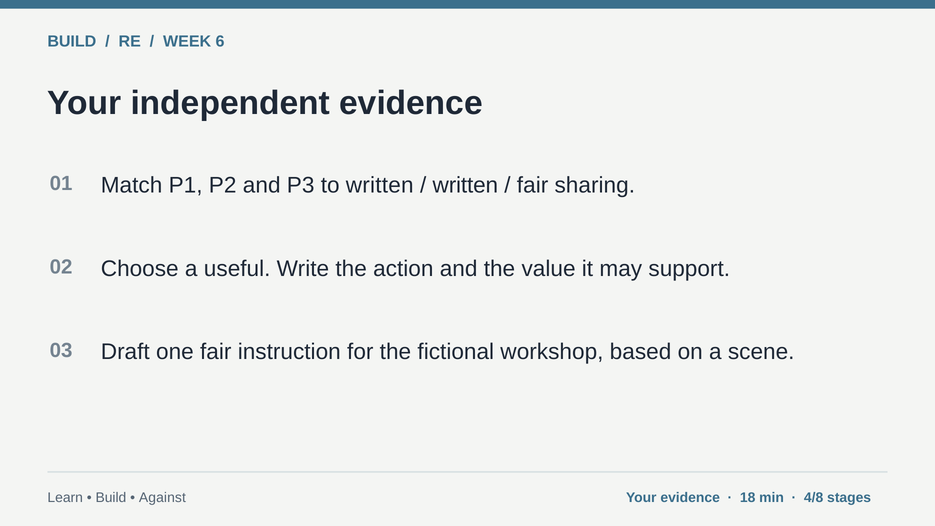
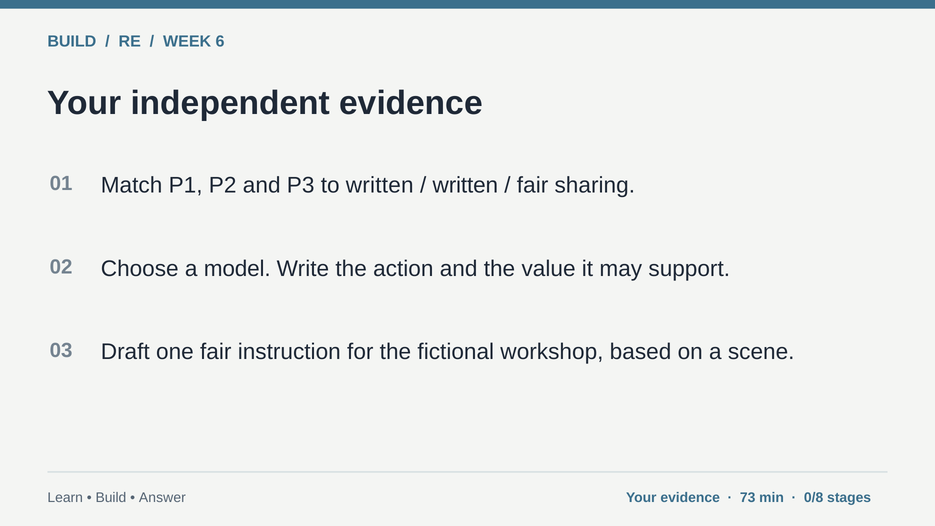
useful: useful -> model
Against: Against -> Answer
18: 18 -> 73
4/8: 4/8 -> 0/8
